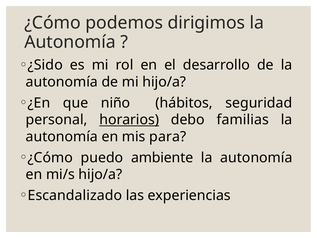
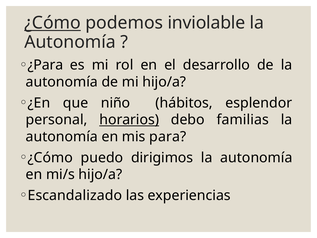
¿Cómo at (53, 23) underline: none -> present
dirigimos: dirigimos -> inviolable
¿Sido: ¿Sido -> ¿Para
seguridad: seguridad -> esplendor
ambiente: ambiente -> dirigimos
